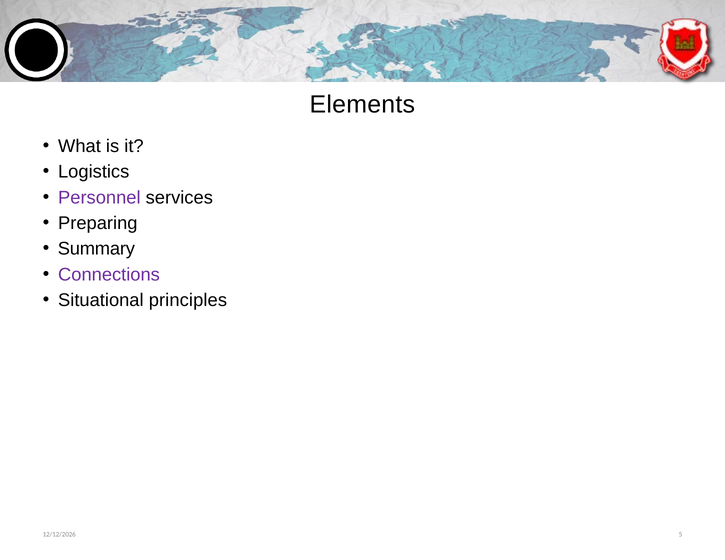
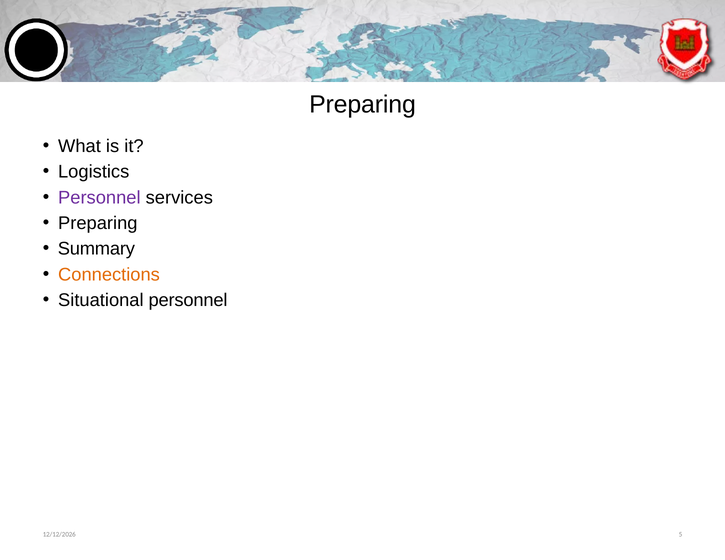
Elements at (362, 104): Elements -> Preparing
Connections colour: purple -> orange
Situational principles: principles -> personnel
